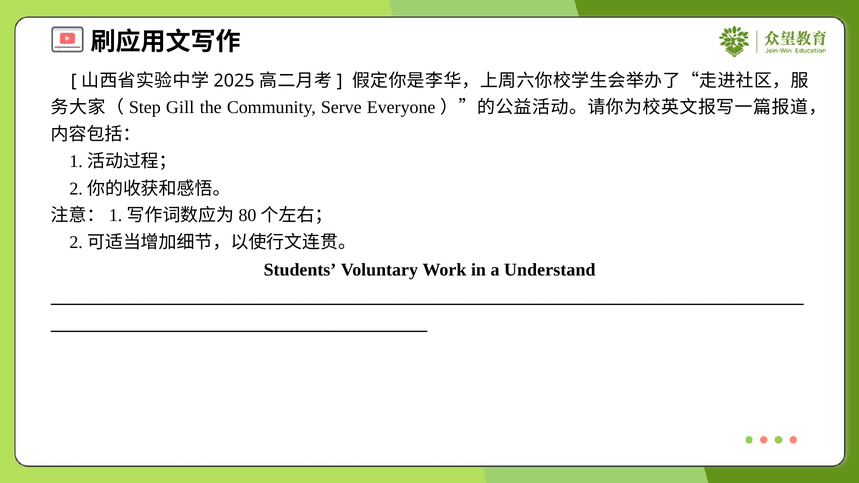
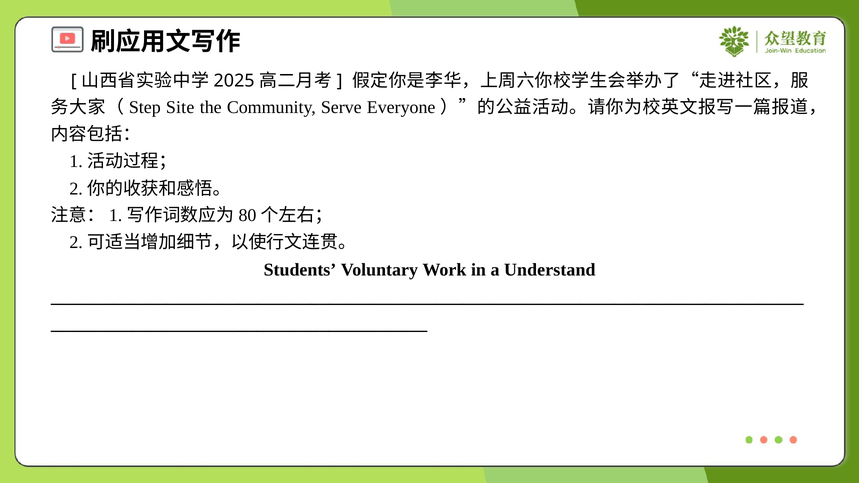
Gill: Gill -> Site
